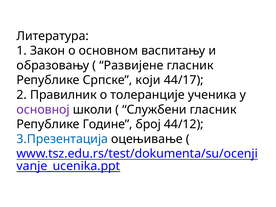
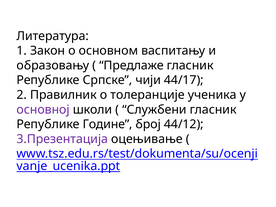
Развијене: Развијене -> Предлаже
који: који -> чији
3.Презентација colour: blue -> purple
